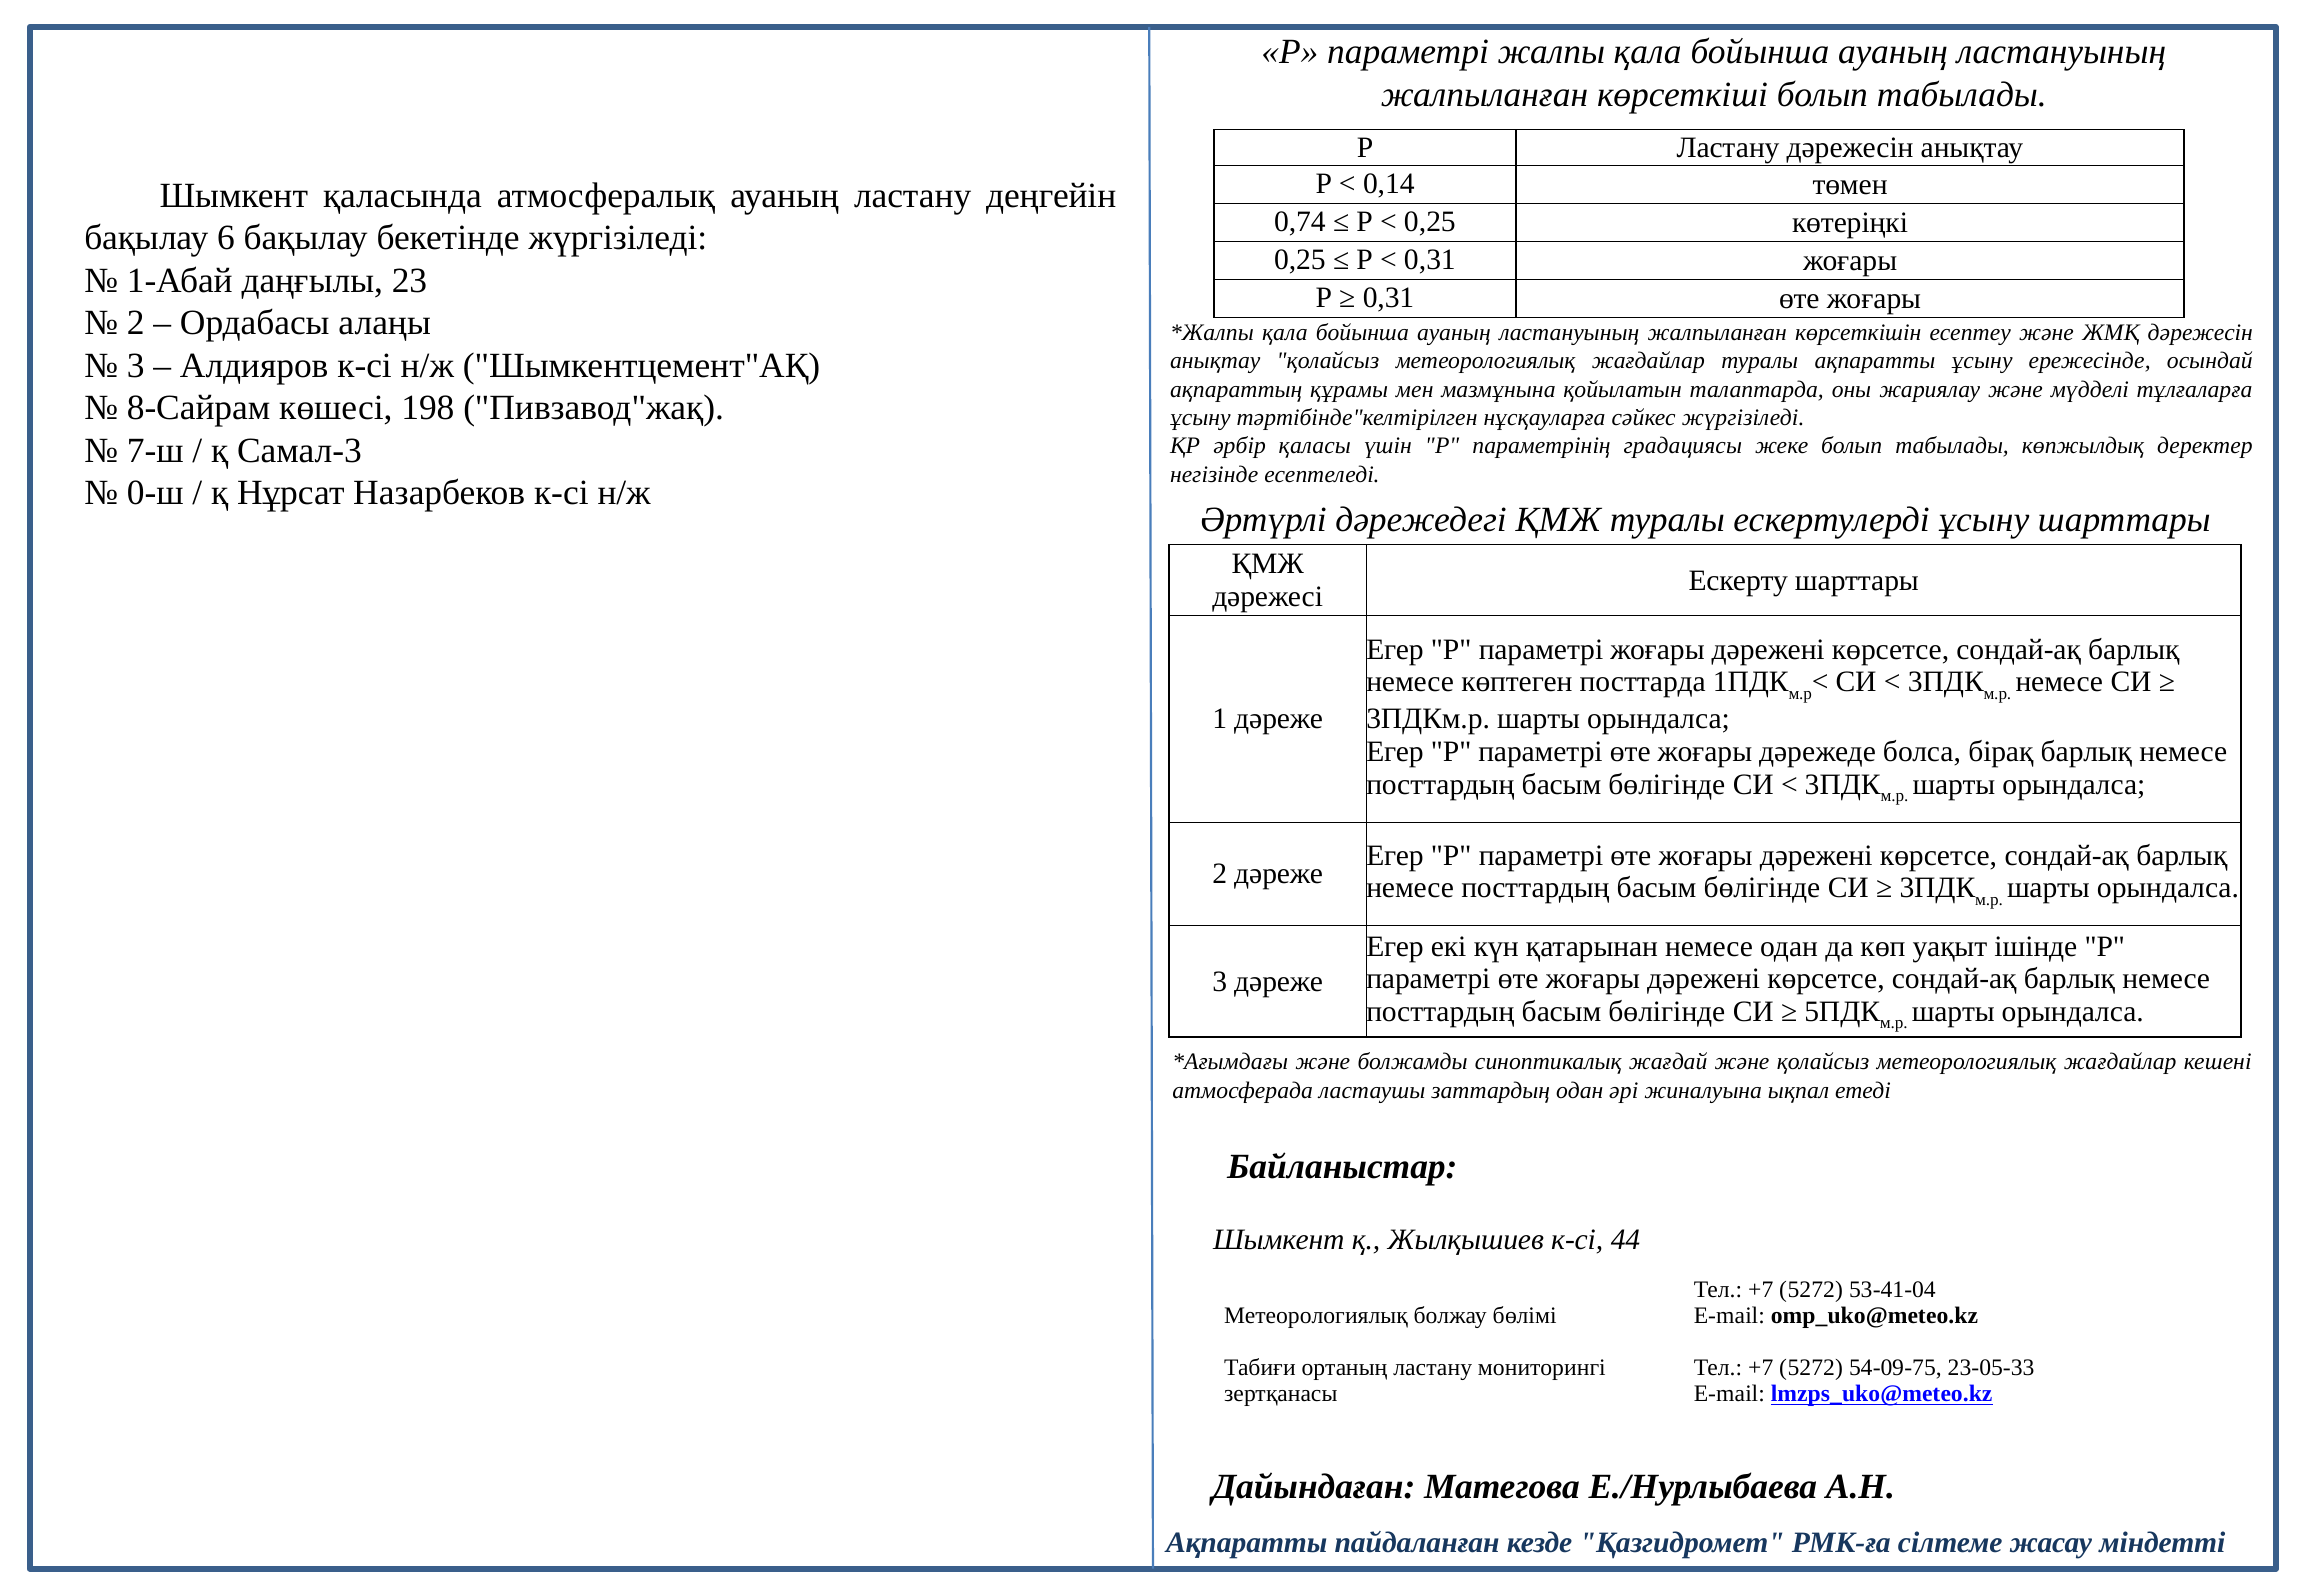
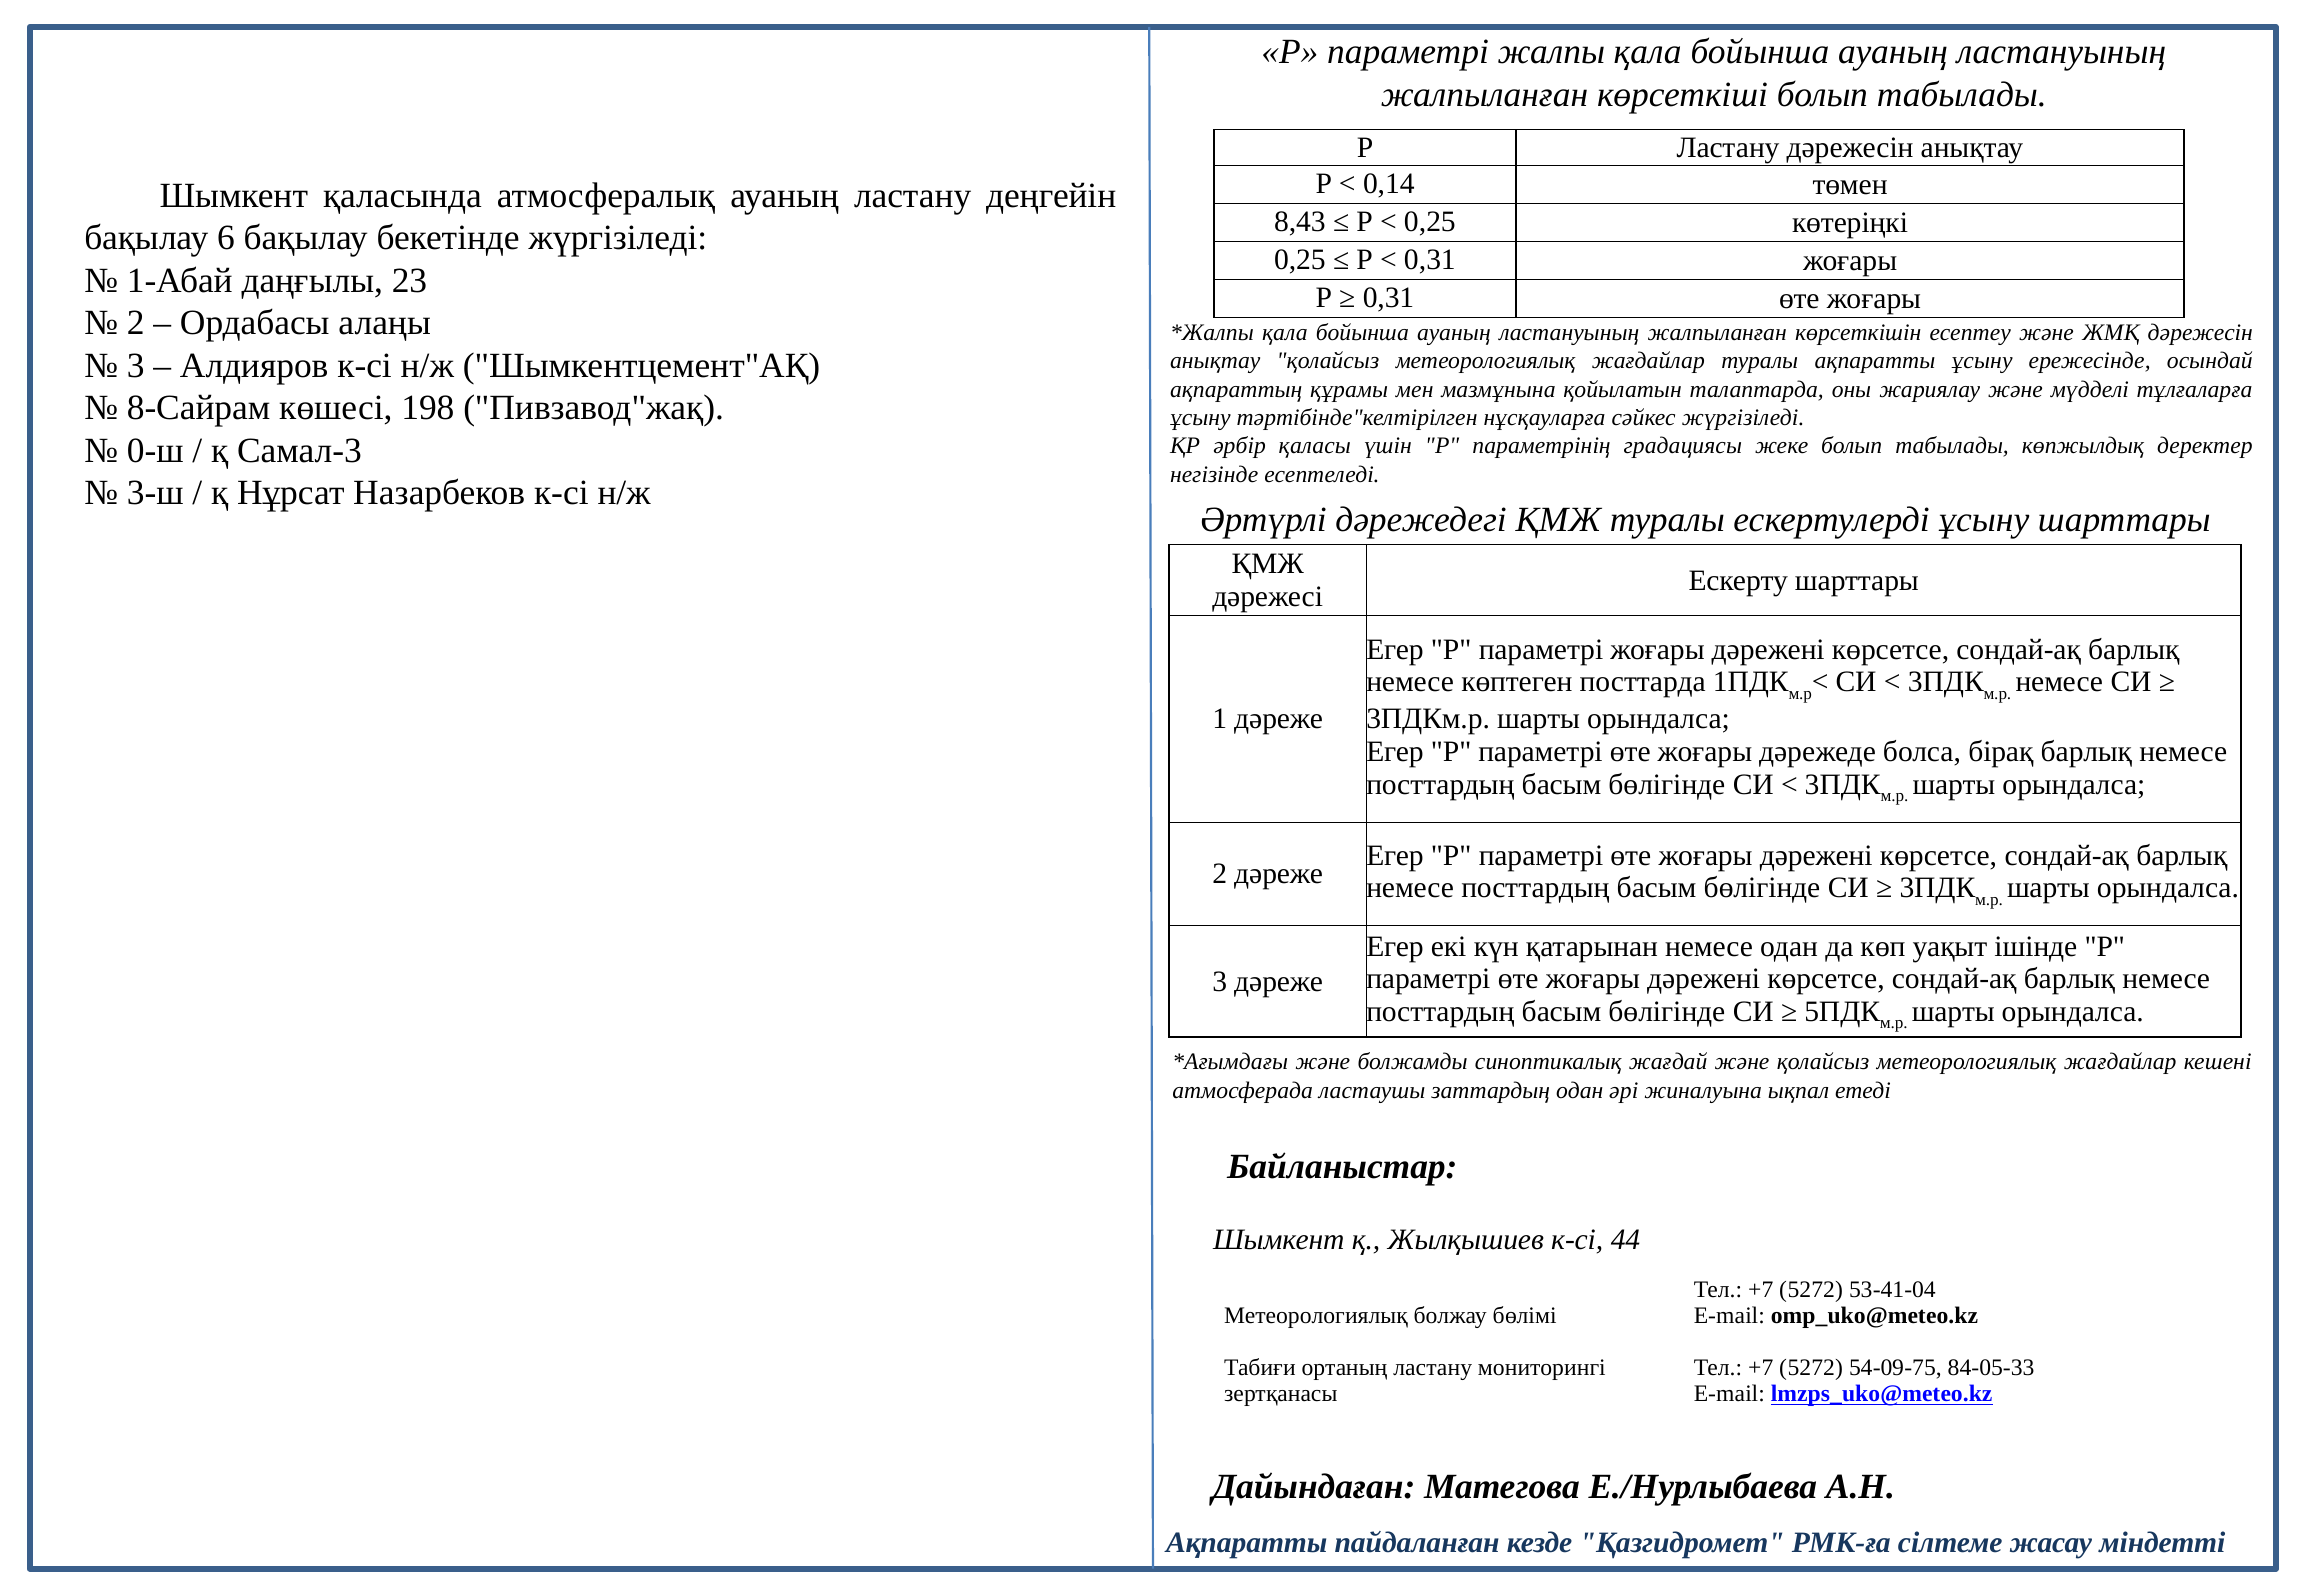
0,74: 0,74 -> 8,43
7-ш: 7-ш -> 0-ш
0-ш: 0-ш -> 3-ш
23-05-33: 23-05-33 -> 84-05-33
